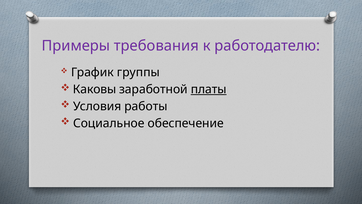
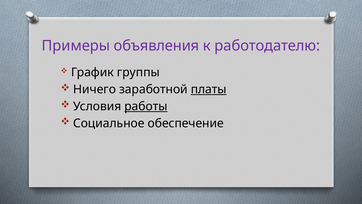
требования: требования -> объявления
Каковы: Каковы -> Ничего
работы underline: none -> present
